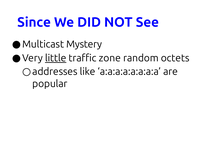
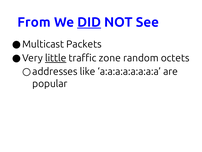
Since: Since -> From
DID underline: none -> present
Mystery: Mystery -> Packets
